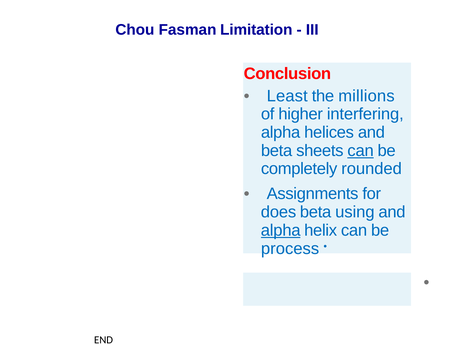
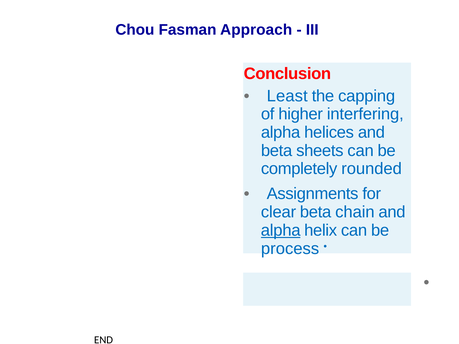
Limitation: Limitation -> Approach
millions: millions -> capping
can at (361, 151) underline: present -> none
does: does -> clear
using: using -> chain
